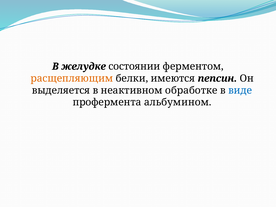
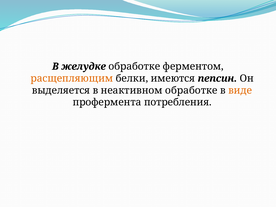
желудке состоянии: состоянии -> обработке
виде colour: blue -> orange
альбумином: альбумином -> потребления
